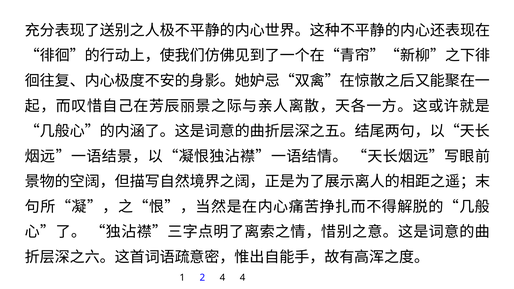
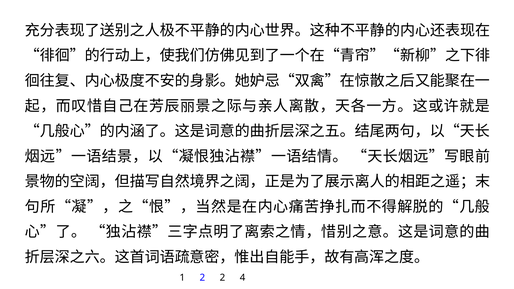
2 4: 4 -> 2
